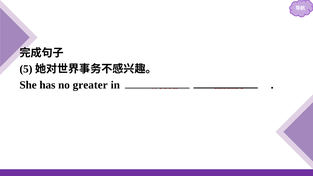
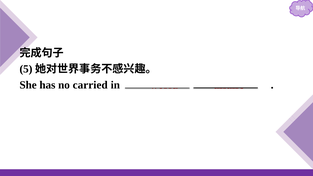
greater: greater -> carried
